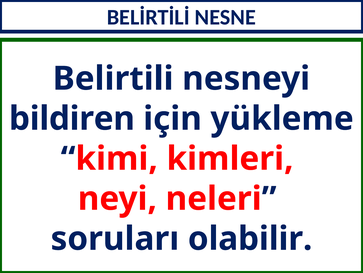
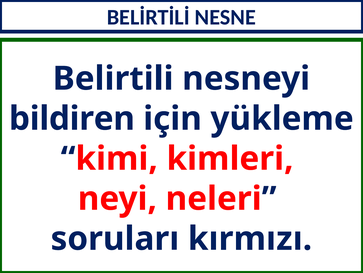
olabilir: olabilir -> kırmızı
